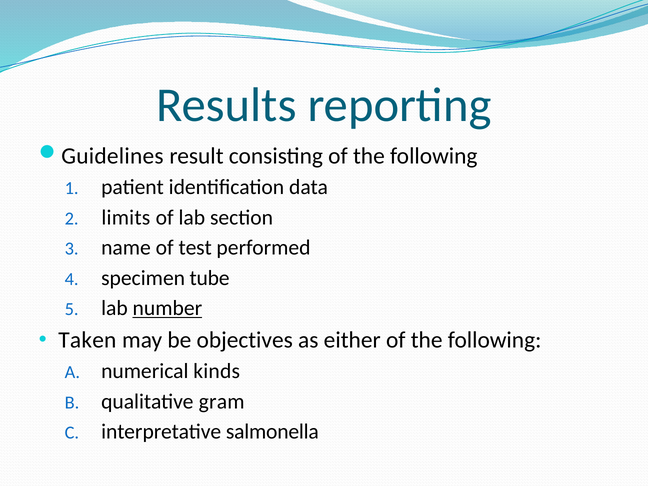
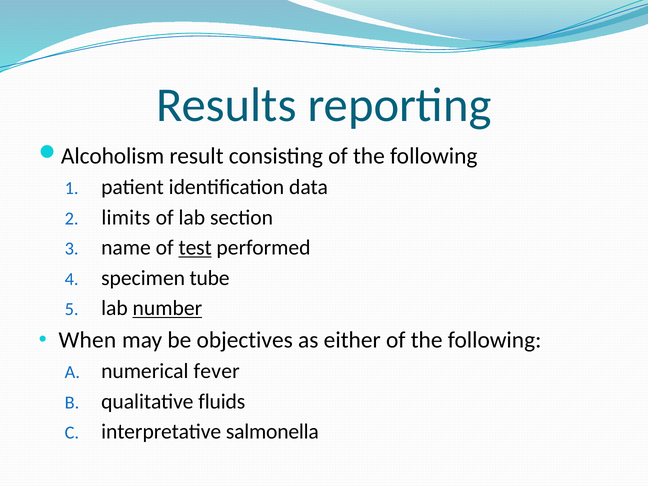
Guidelines: Guidelines -> Alcoholism
test underline: none -> present
Taken: Taken -> When
kinds: kinds -> fever
gram: gram -> fluids
